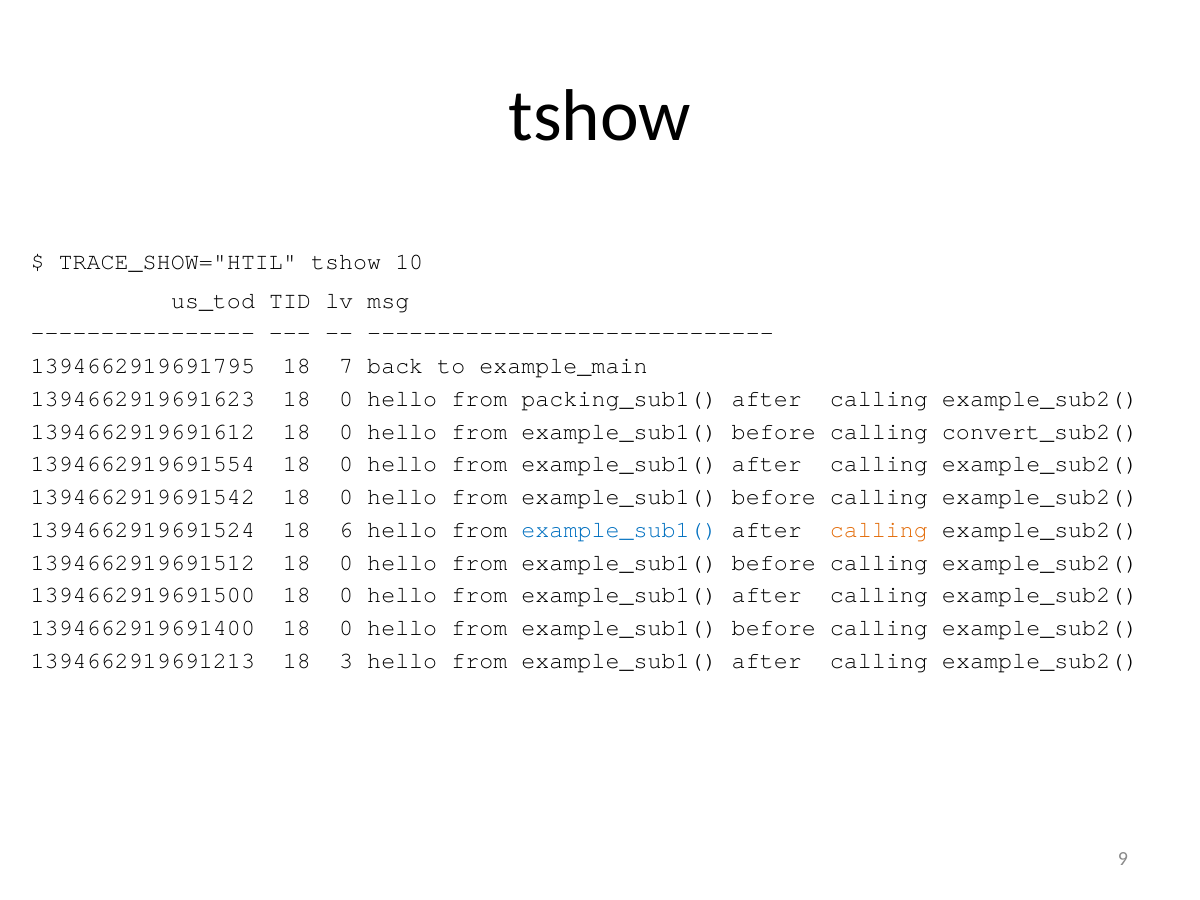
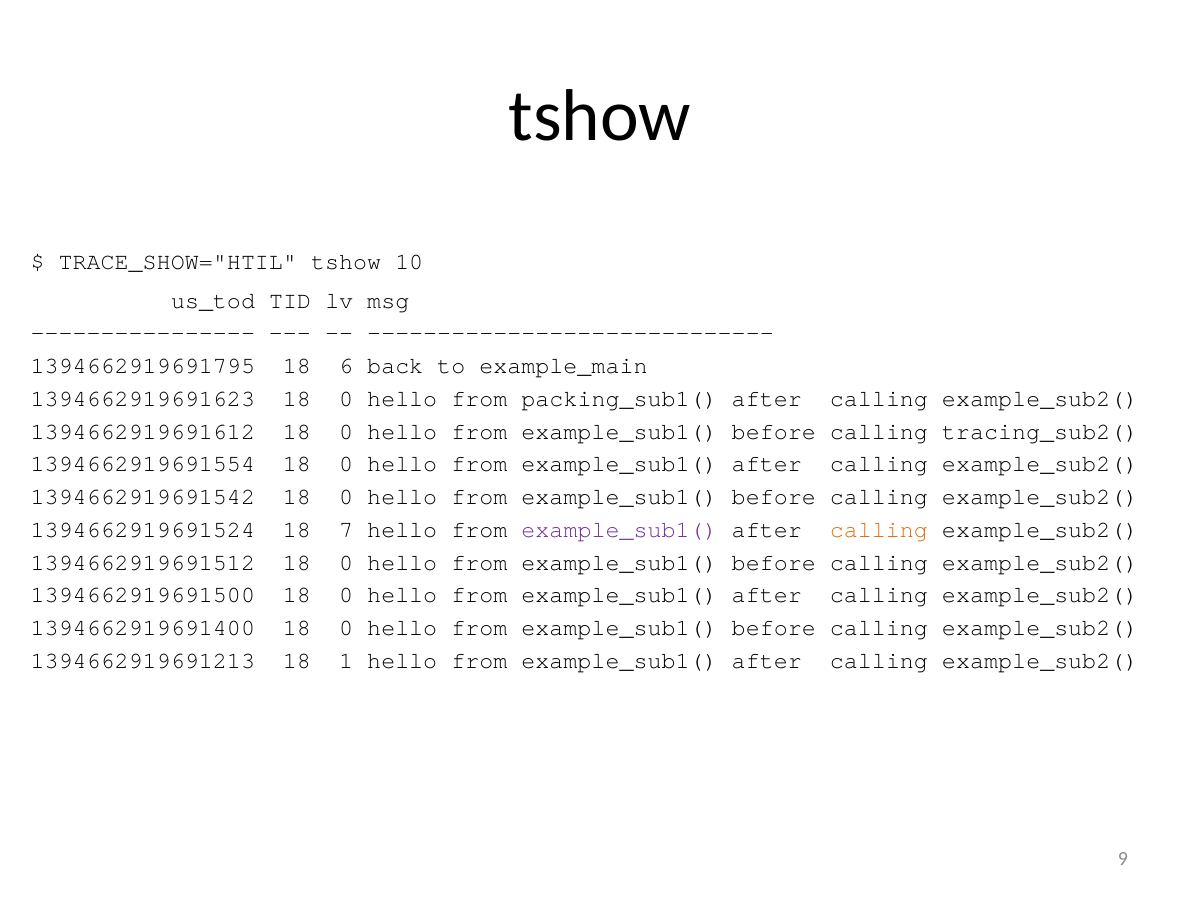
7: 7 -> 6
convert_sub2(: convert_sub2( -> tracing_sub2(
6: 6 -> 7
example_sub1( at (620, 530) colour: blue -> purple
3: 3 -> 1
